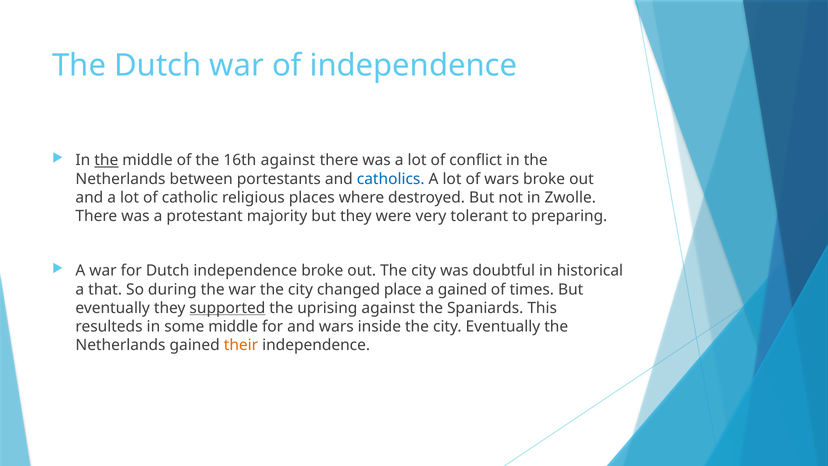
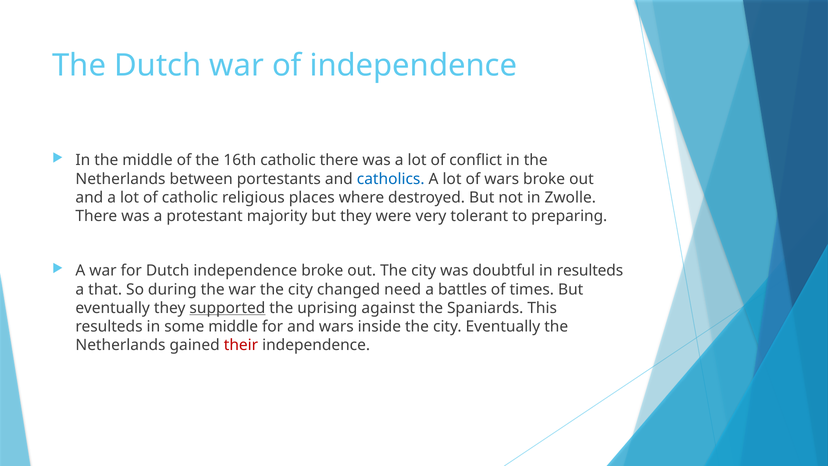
the at (106, 160) underline: present -> none
16th against: against -> catholic
in historical: historical -> resulteds
place: place -> need
a gained: gained -> battles
their colour: orange -> red
